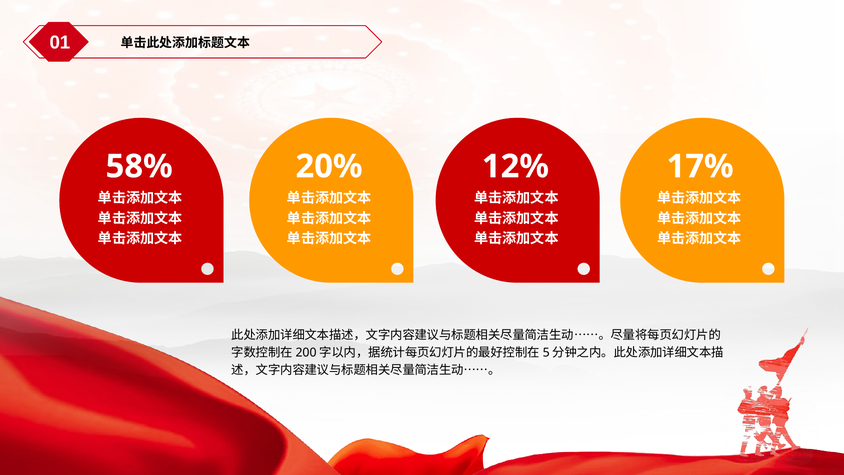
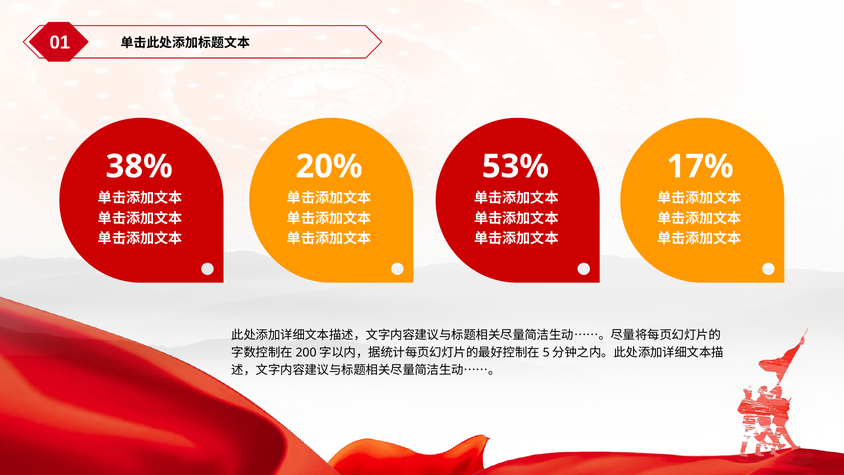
58%: 58% -> 38%
12%: 12% -> 53%
